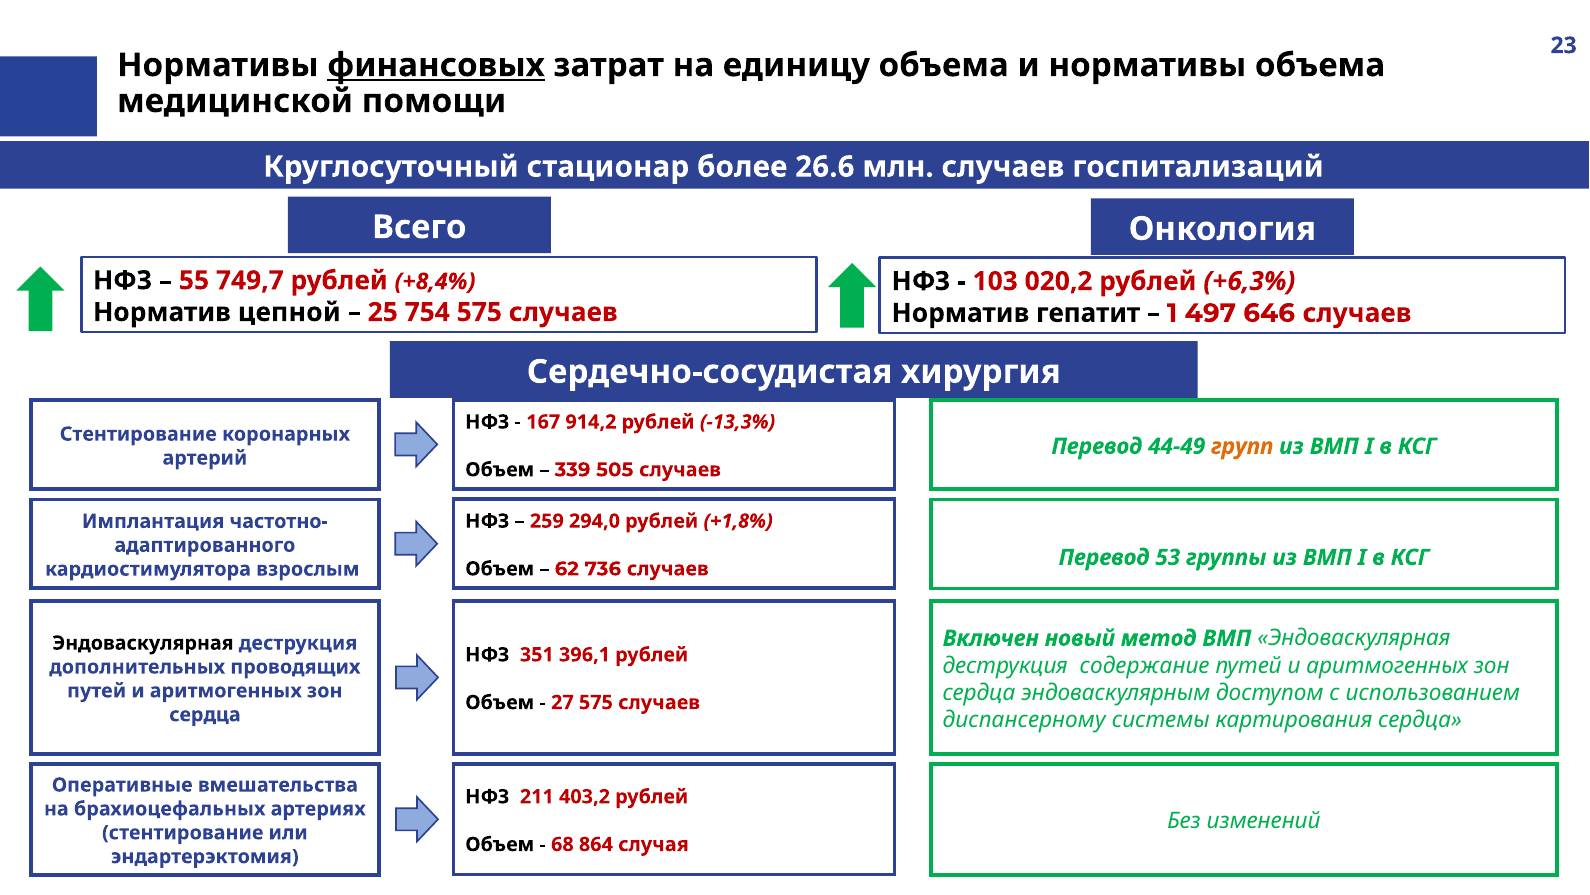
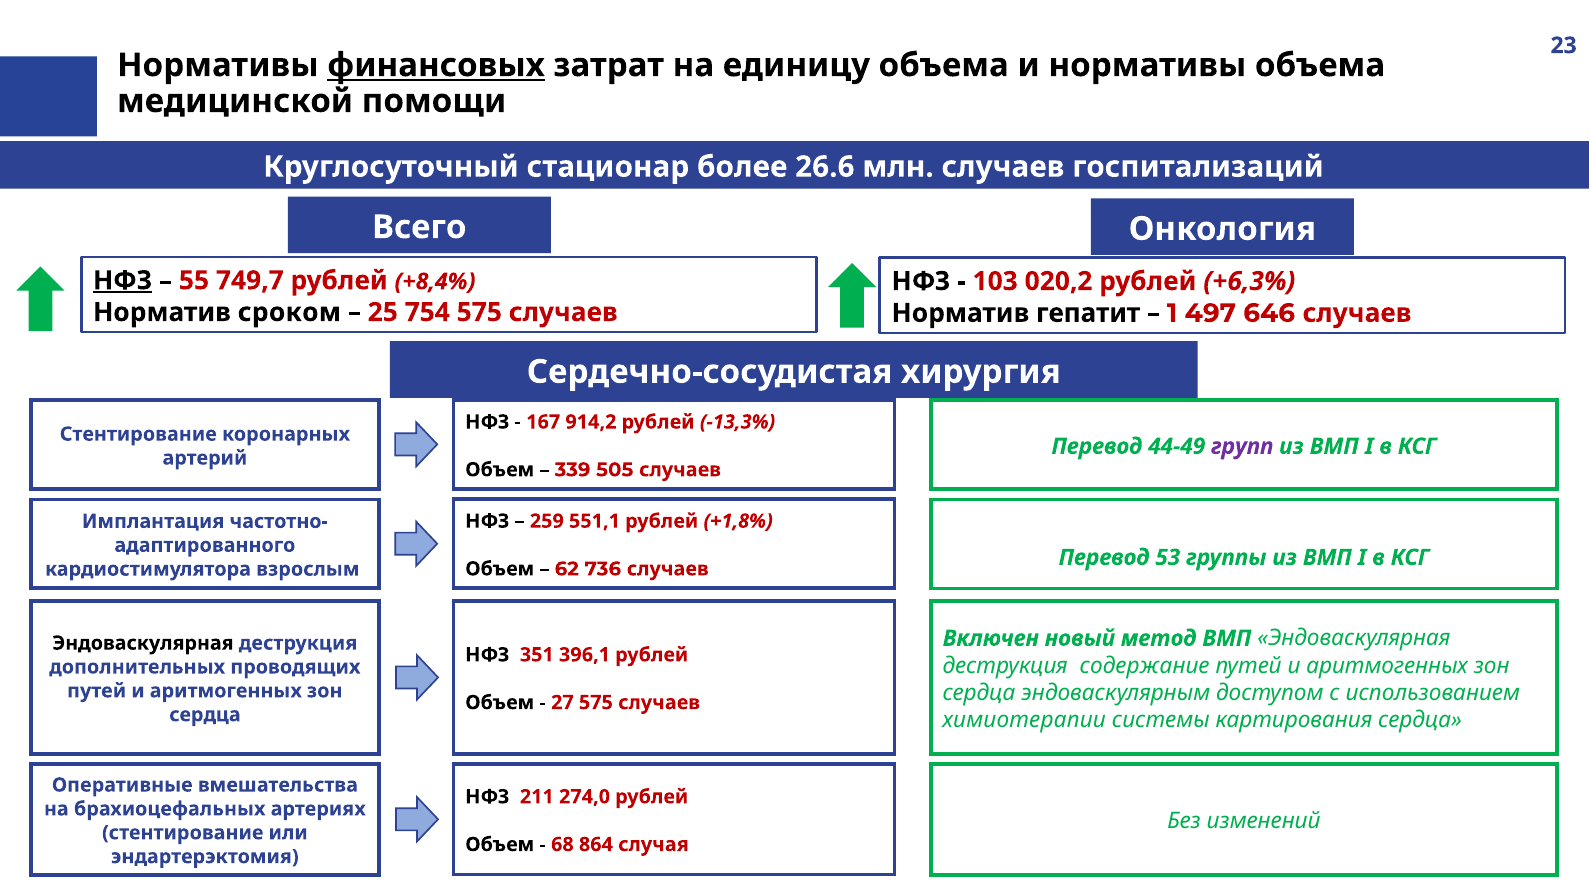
НФЗ at (123, 280) underline: none -> present
цепной: цепной -> сроком
групп colour: orange -> purple
294,0: 294,0 -> 551,1
диспансерному: диспансерному -> химиотерапии
403,2: 403,2 -> 274,0
